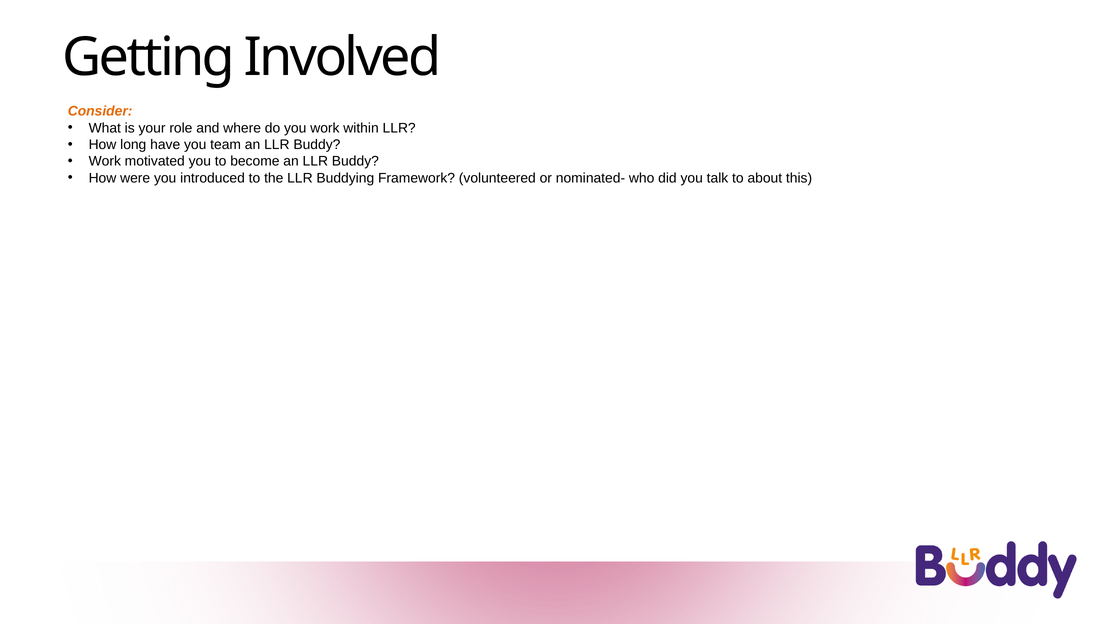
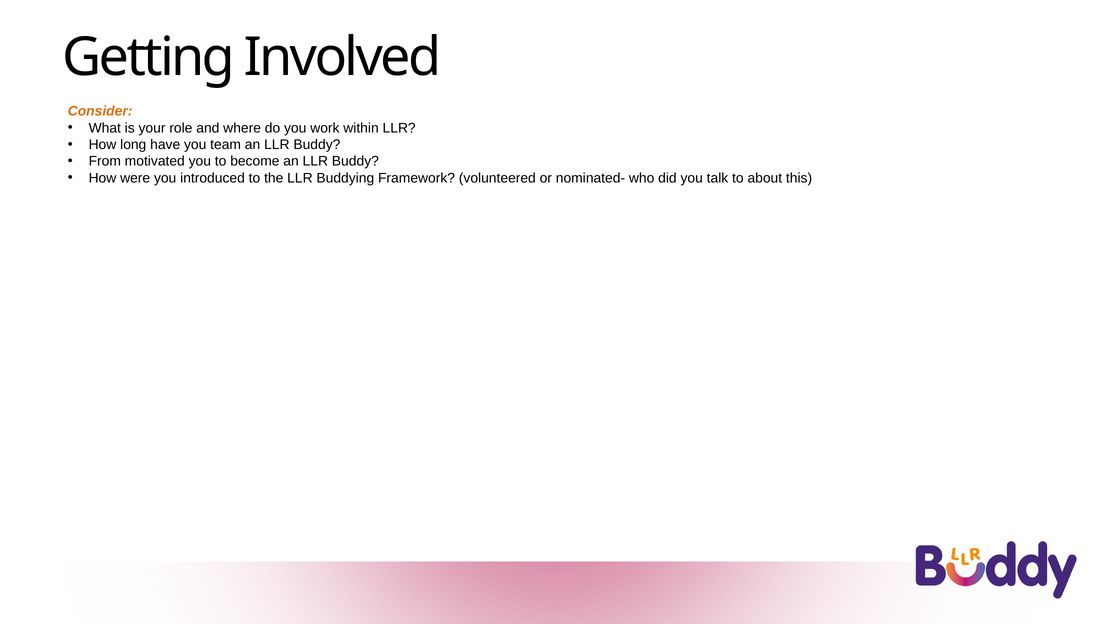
Work at (105, 161): Work -> From
